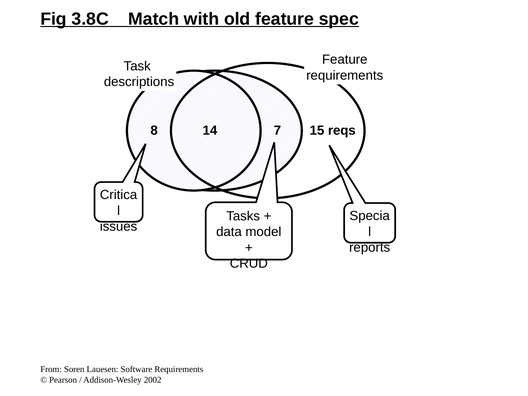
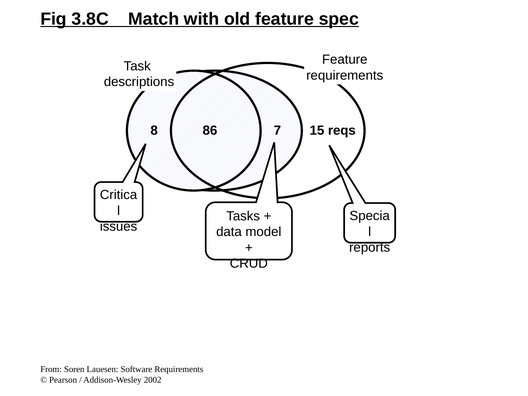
14: 14 -> 86
